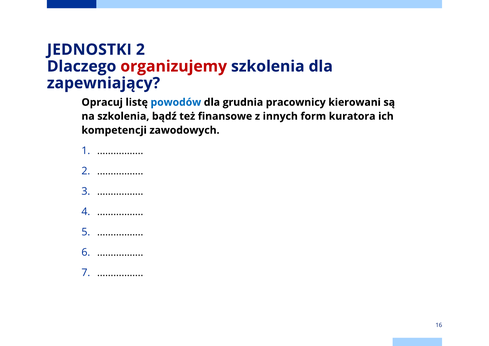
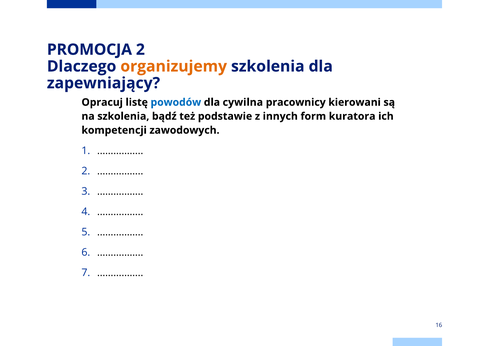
JEDNOSTKI: JEDNOSTKI -> PROMOCJA
organizujemy colour: red -> orange
grudnia: grudnia -> cywilna
finansowe: finansowe -> podstawie
